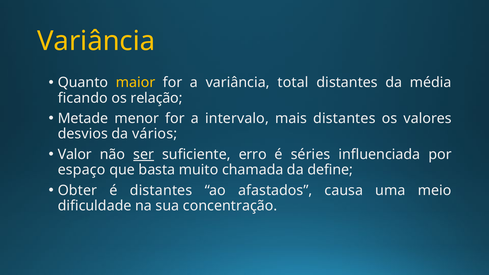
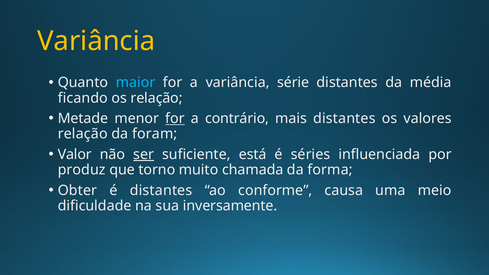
maior colour: yellow -> light blue
total: total -> série
for at (175, 119) underline: none -> present
intervalo: intervalo -> contrário
desvios at (83, 134): desvios -> relação
vários: vários -> foram
erro: erro -> está
espaço: espaço -> produz
basta: basta -> torno
define: define -> forma
afastados: afastados -> conforme
concentração: concentração -> inversamente
